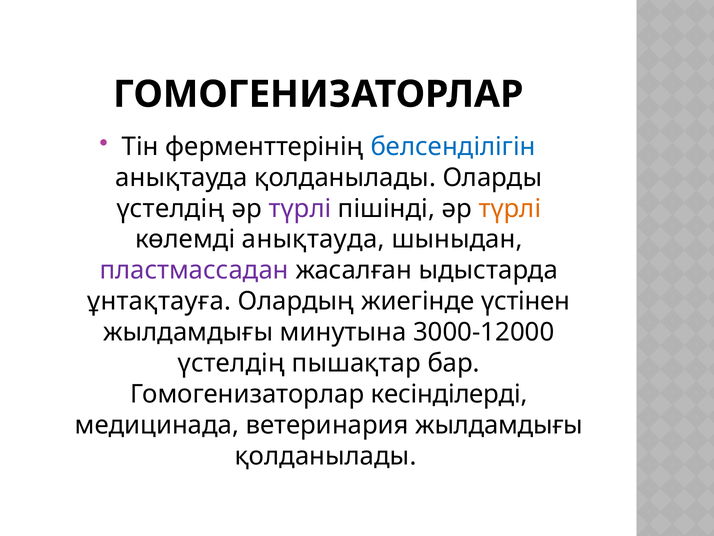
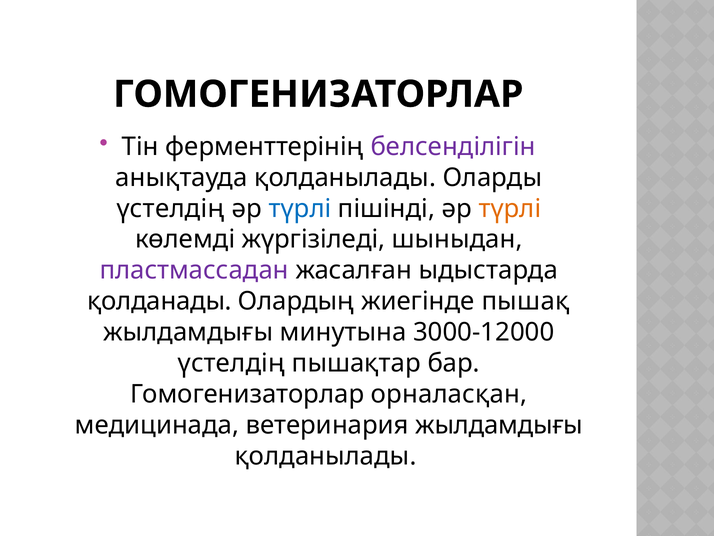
белсенділігін colour: blue -> purple
түрлі at (300, 208) colour: purple -> blue
көлемді анықтауда: анықтауда -> жүргізіледі
ұнтақтауға: ұнтақтауға -> қолданады
үстінен: үстінен -> пышақ
кесінділерді: кесінділерді -> орналасқан
